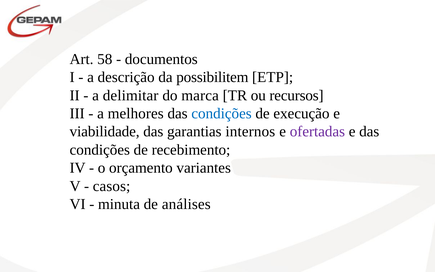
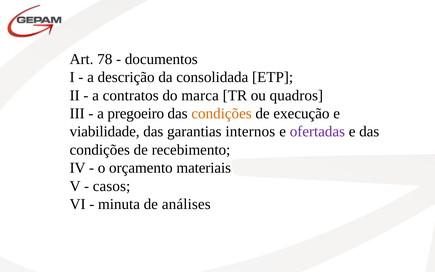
58: 58 -> 78
possibilitem: possibilitem -> consolidada
delimitar: delimitar -> contratos
recursos: recursos -> quadros
melhores: melhores -> pregoeiro
condições at (222, 113) colour: blue -> orange
variantes: variantes -> materiais
